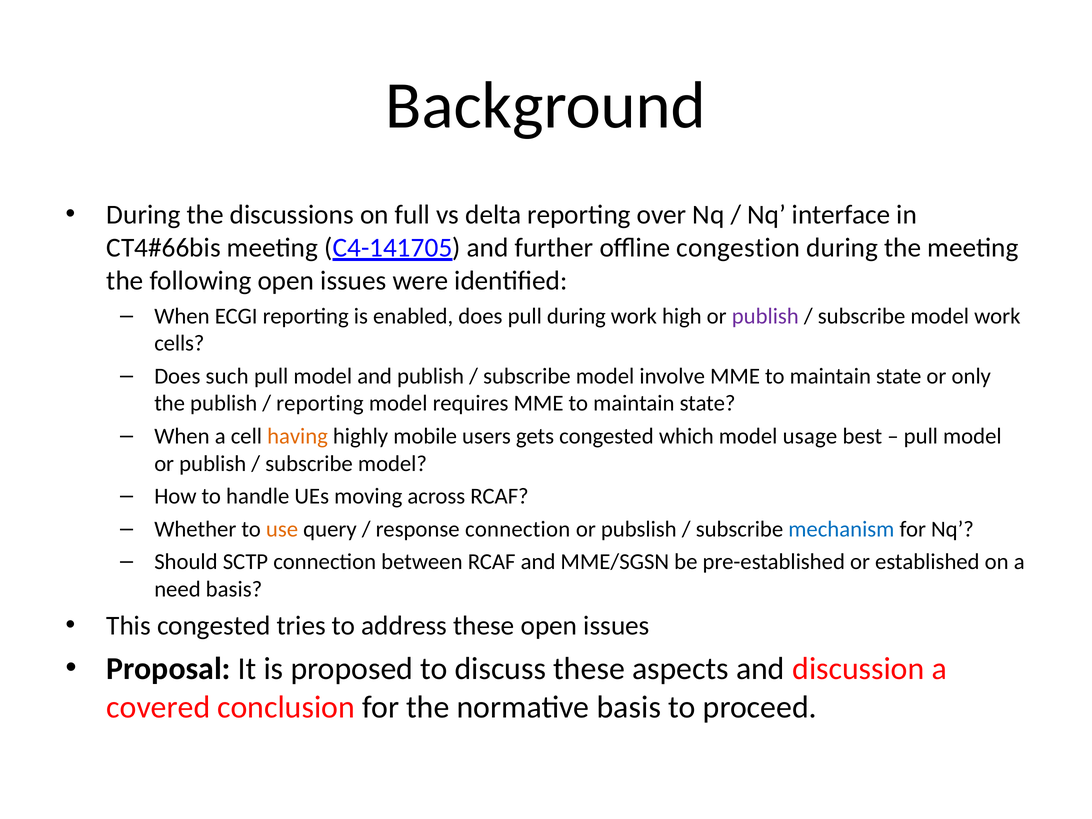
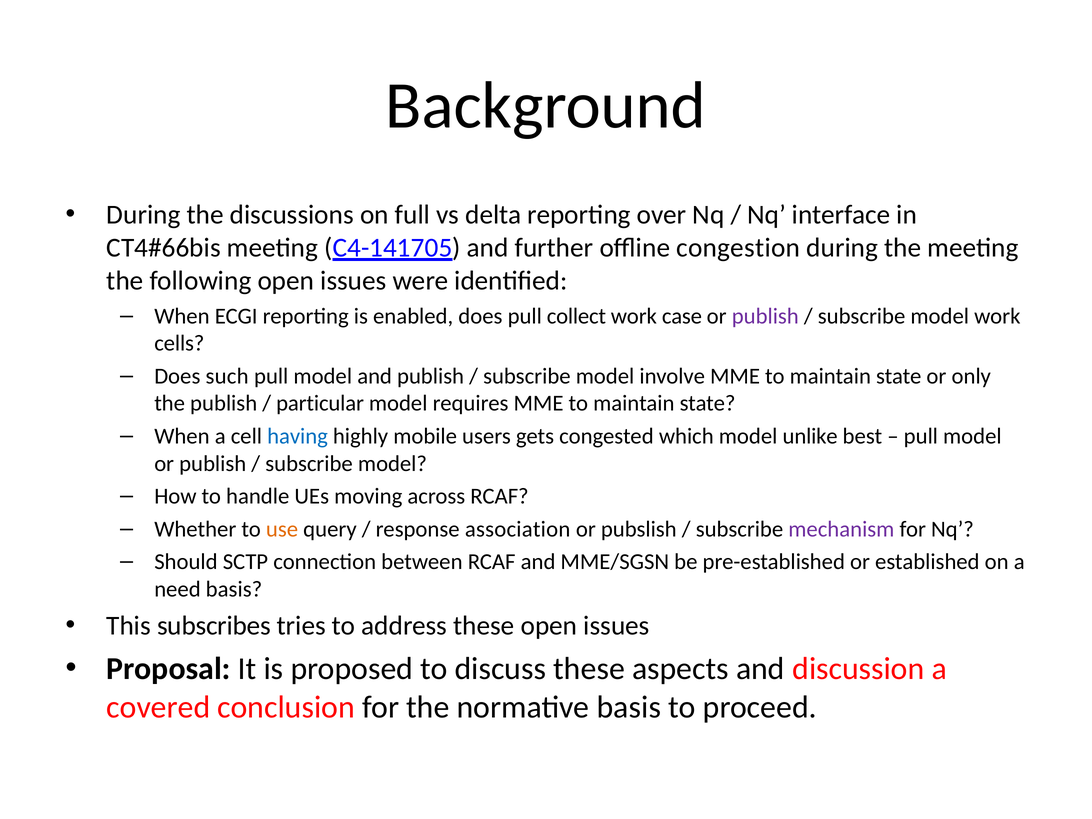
pull during: during -> collect
high: high -> case
reporting at (320, 403): reporting -> particular
having colour: orange -> blue
usage: usage -> unlike
response connection: connection -> association
mechanism colour: blue -> purple
This congested: congested -> subscribes
